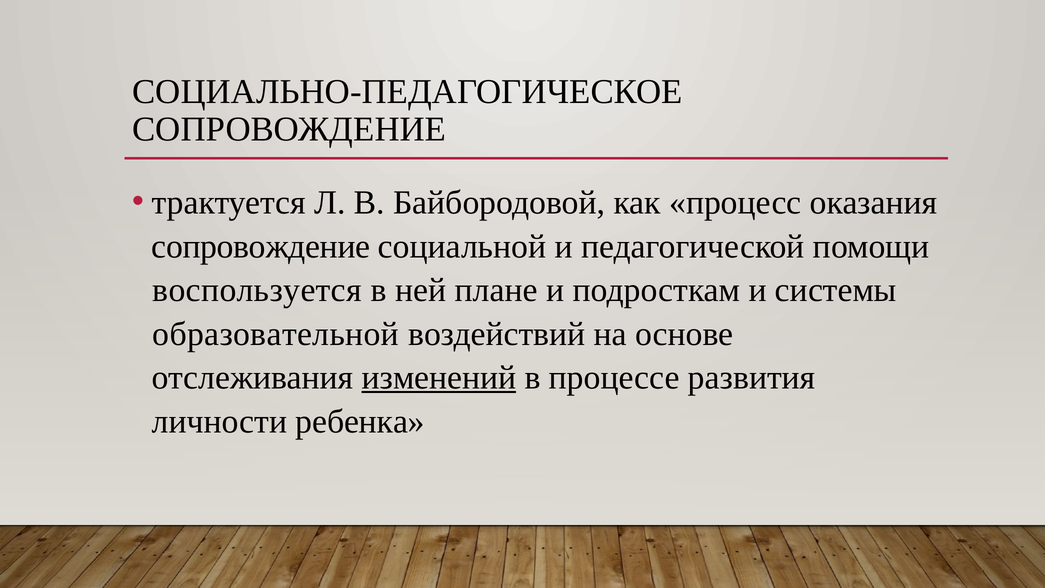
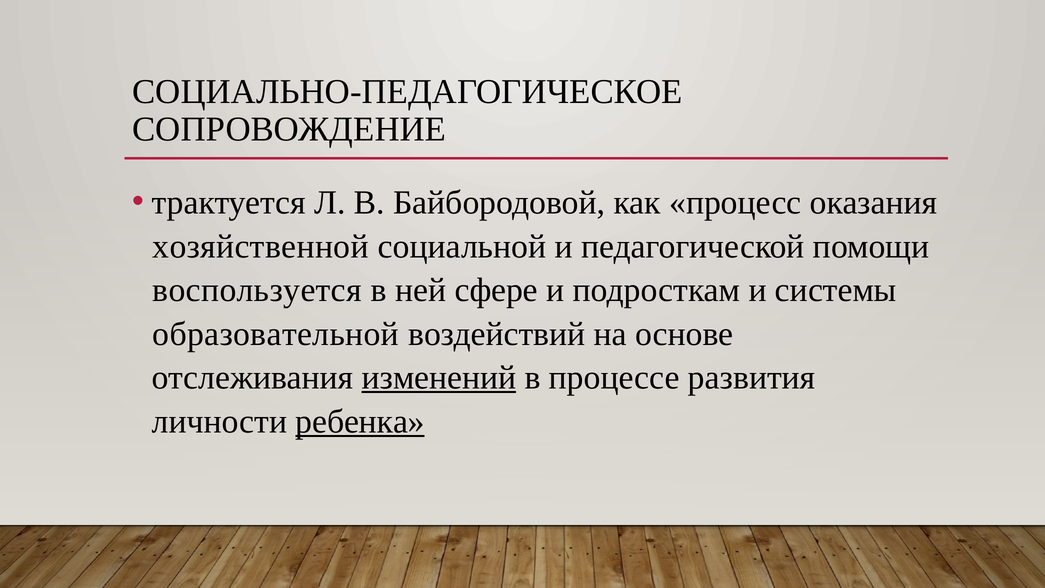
сопровождение at (261, 246): сопровождение -> хозяйственной
плане: плане -> сфере
ребенка underline: none -> present
